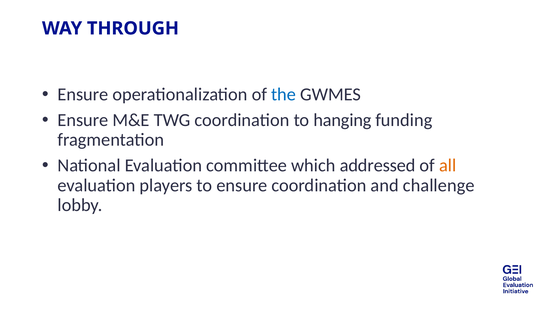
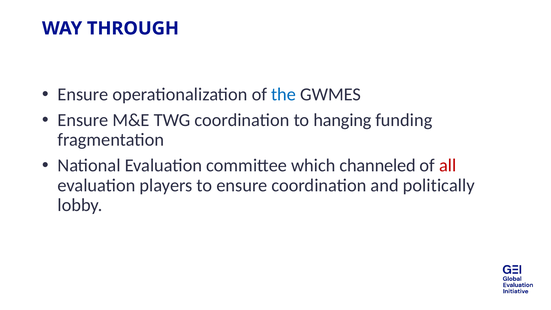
addressed: addressed -> channeled
all colour: orange -> red
challenge: challenge -> politically
